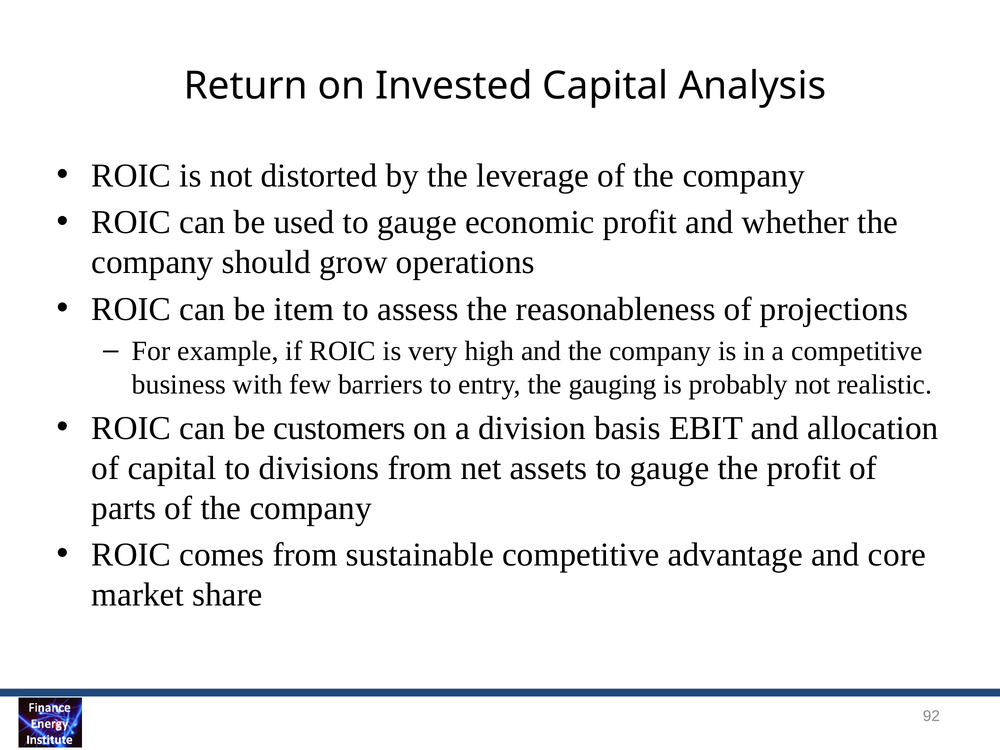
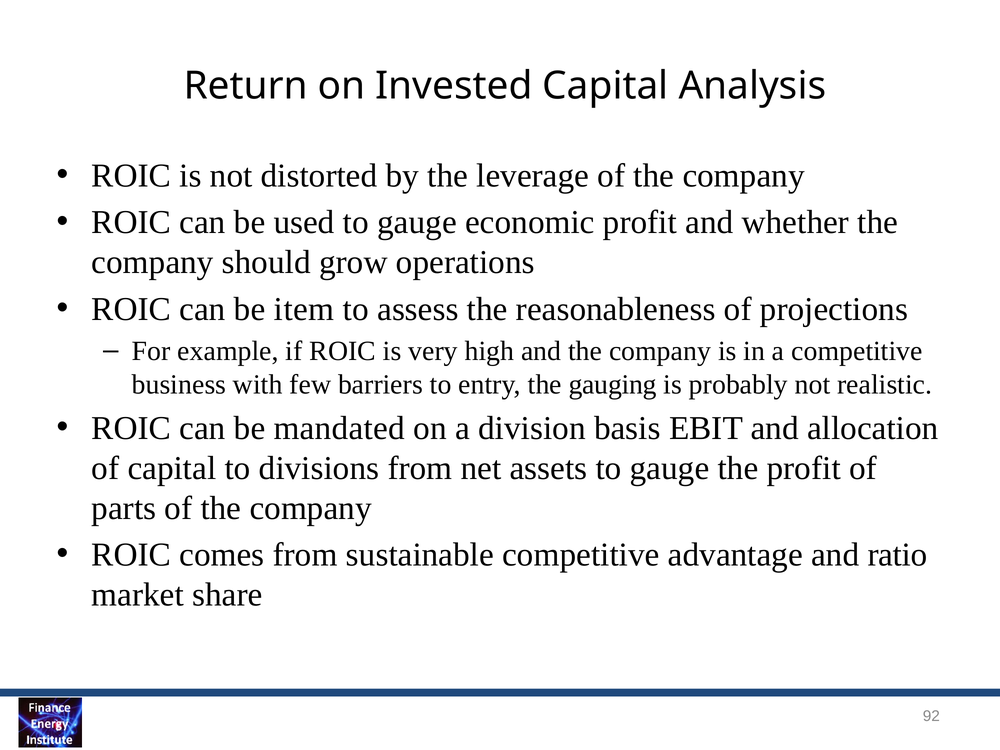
customers: customers -> mandated
core: core -> ratio
